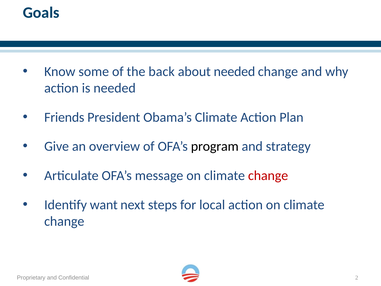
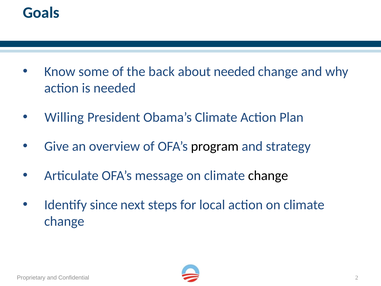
Friends: Friends -> Willing
change at (268, 176) colour: red -> black
want: want -> since
